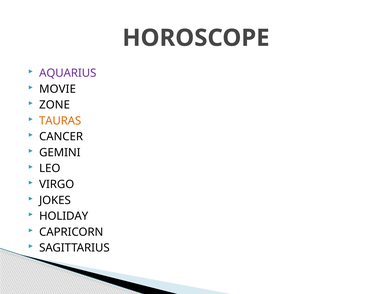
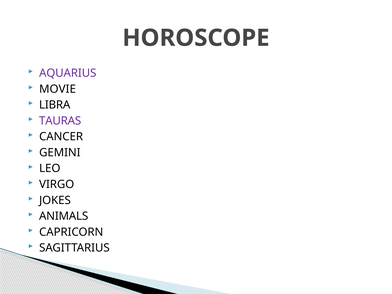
ZONE: ZONE -> LIBRA
TAURAS colour: orange -> purple
HOLIDAY: HOLIDAY -> ANIMALS
